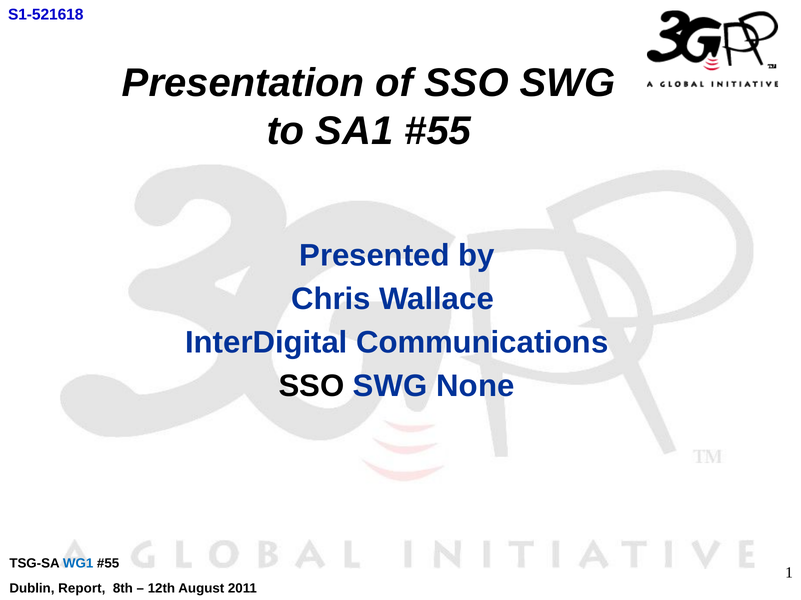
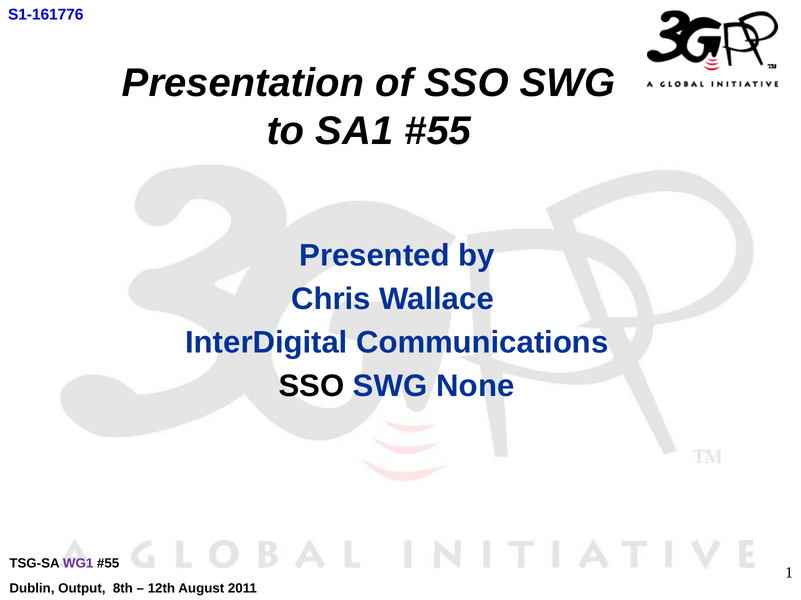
S1-521618: S1-521618 -> S1-161776
WG1 colour: blue -> purple
Report: Report -> Output
